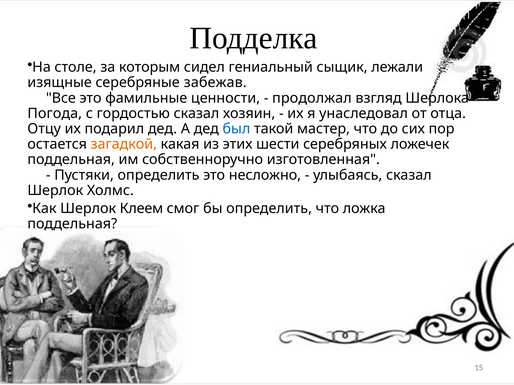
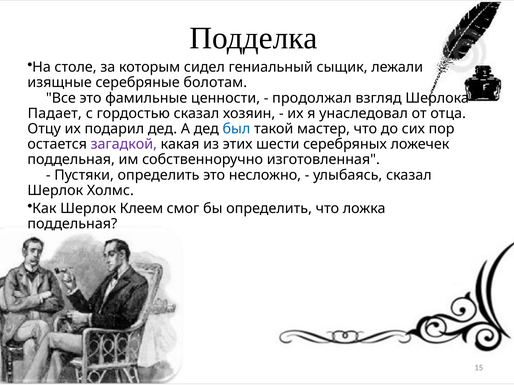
забежав: забежав -> болотам
Погода: Погода -> Падает
загадкой colour: orange -> purple
